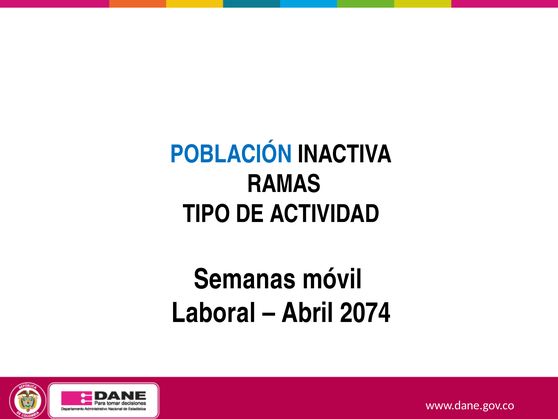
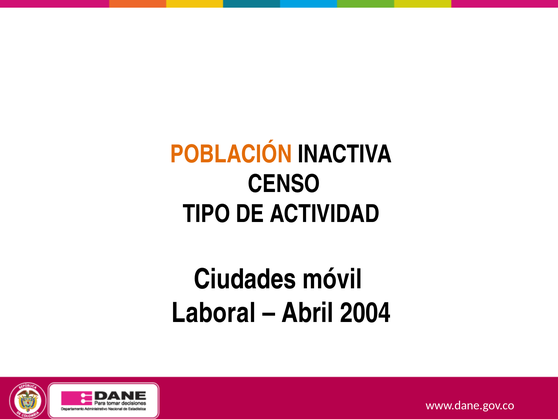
POBLACIÓN colour: blue -> orange
RAMAS: RAMAS -> CENSO
Semanas: Semanas -> Ciudades
2074: 2074 -> 2004
